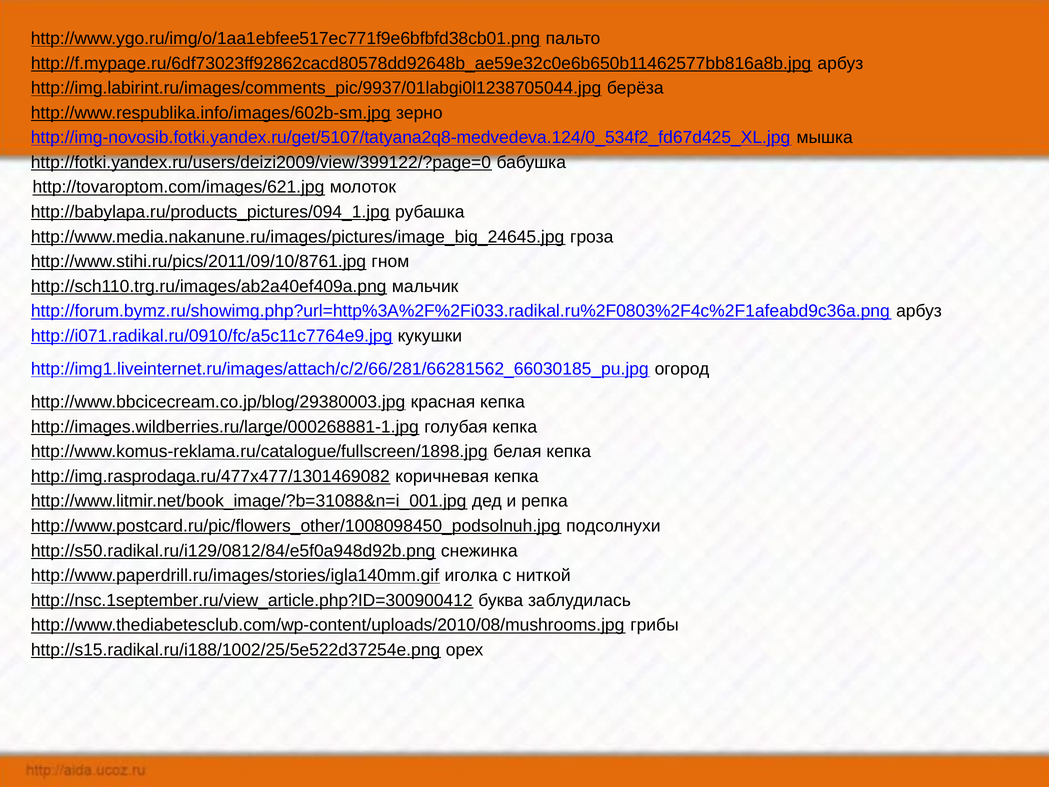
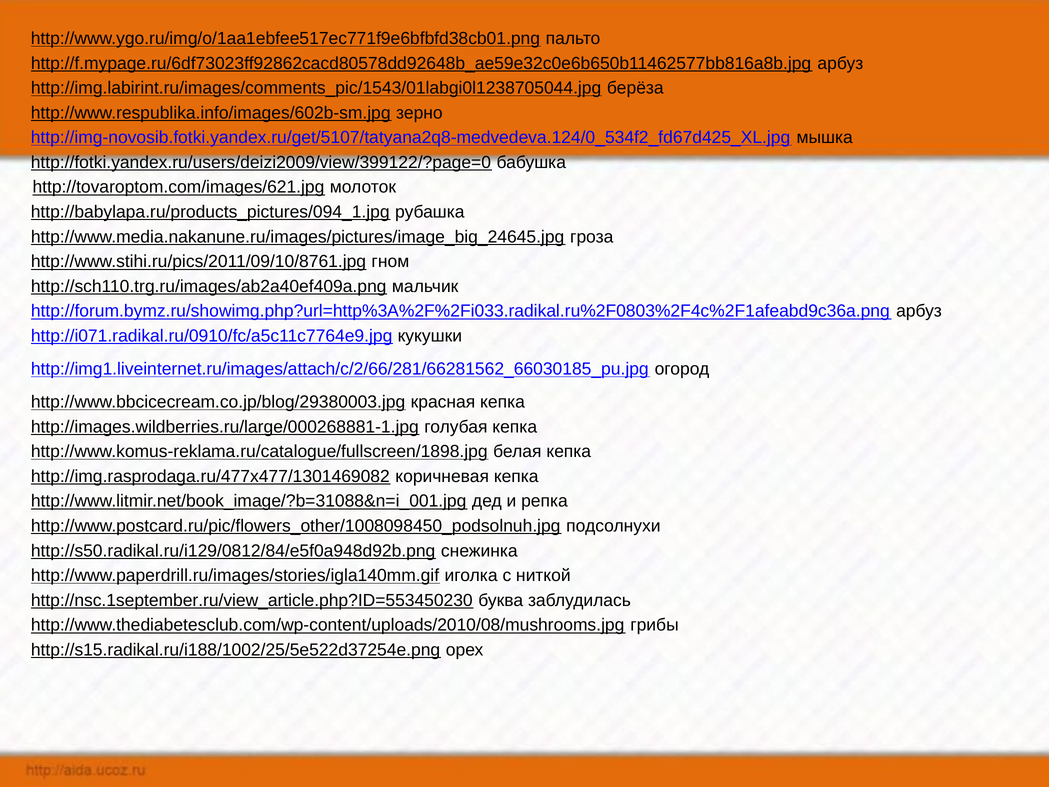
http://img.labirint.ru/images/comments_pic/9937/01labgi0l1238705044.jpg: http://img.labirint.ru/images/comments_pic/9937/01labgi0l1238705044.jpg -> http://img.labirint.ru/images/comments_pic/1543/01labgi0l1238705044.jpg
http://nsc.1september.ru/view_article.php?ID=300900412: http://nsc.1september.ru/view_article.php?ID=300900412 -> http://nsc.1september.ru/view_article.php?ID=553450230
